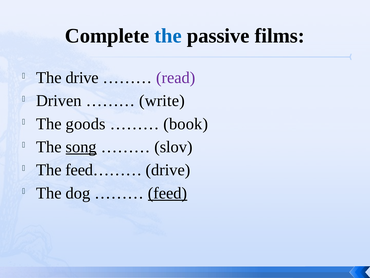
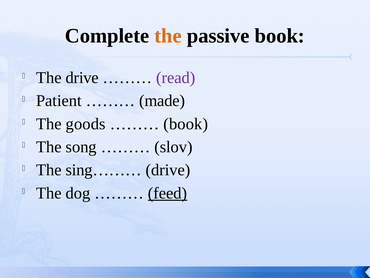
the at (168, 36) colour: blue -> orange
passive films: films -> book
Driven: Driven -> Patient
write: write -> made
song underline: present -> none
feed………: feed……… -> sing………
